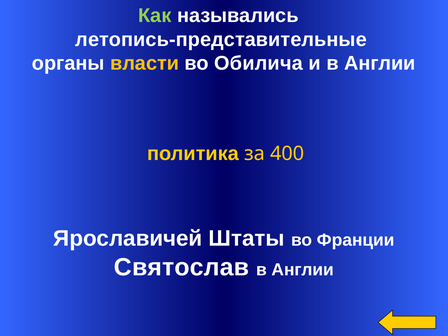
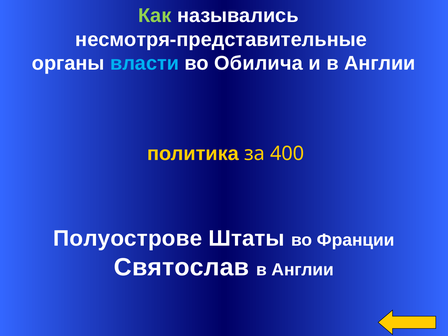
летопись-представительные: летопись-представительные -> несмотря-представительные
власти colour: yellow -> light blue
Ярославичей: Ярославичей -> Полуострове
